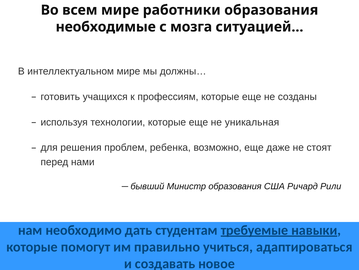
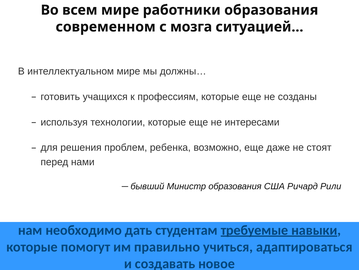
необходимые: необходимые -> современном
уникальная: уникальная -> интересами
